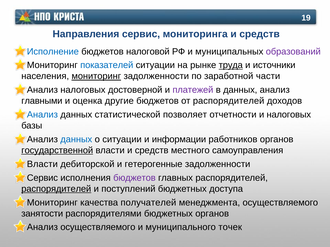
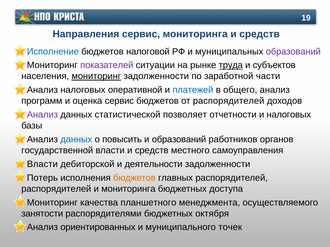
показателей colour: blue -> purple
источники: источники -> субъектов
достоверной: достоверной -> оперативной
платежей colour: purple -> blue
в данных: данных -> общего
главными: главными -> программ
оценка другие: другие -> сервис
Анализ at (42, 115) colour: blue -> purple
о ситуации: ситуации -> повысить
и информации: информации -> образований
государственной underline: present -> none
гетерогенные: гетерогенные -> деятельности
Сервис at (42, 178): Сервис -> Потерь
бюджетов at (134, 178) colour: purple -> orange
распорядителей at (56, 189) underline: present -> none
и поступлений: поступлений -> мониторинга
получателей: получателей -> планшетного
бюджетных органов: органов -> октября
Анализ осуществляемого: осуществляемого -> ориентированных
